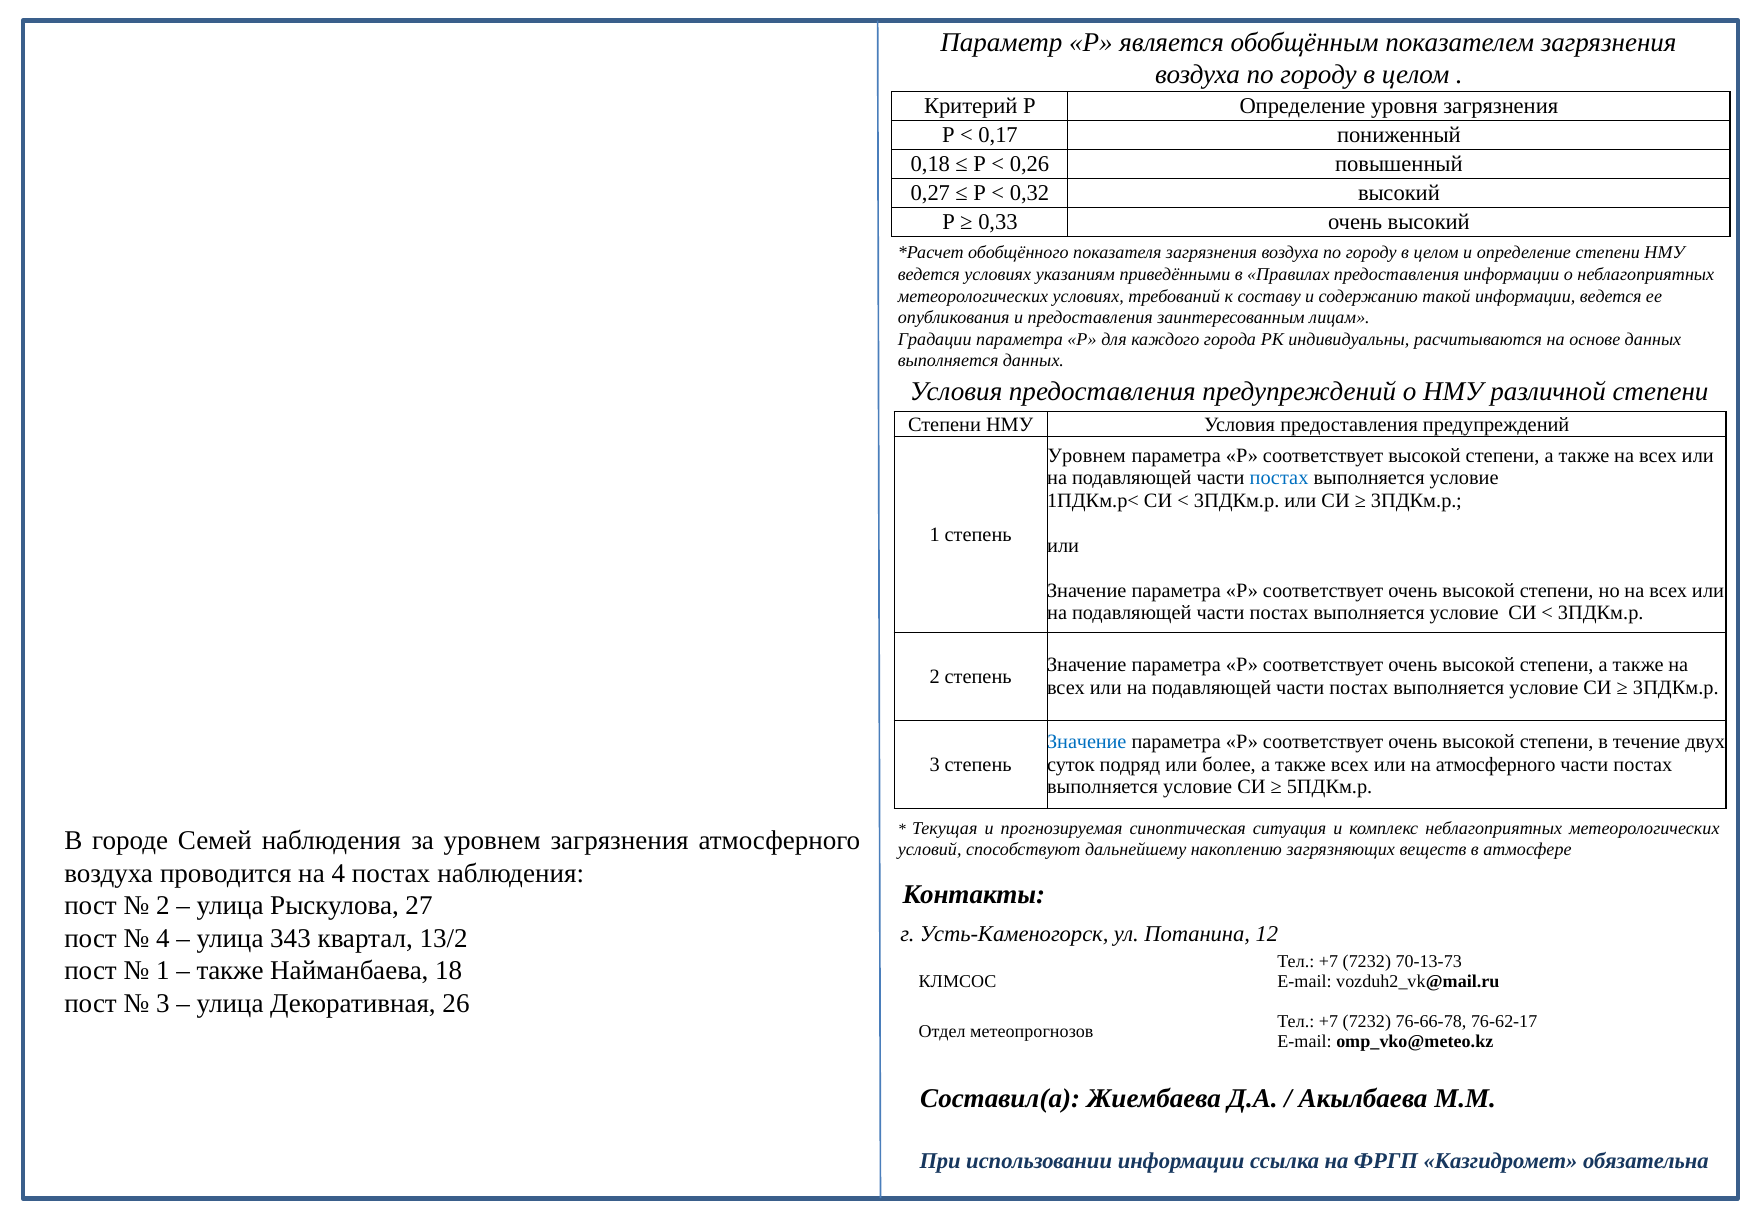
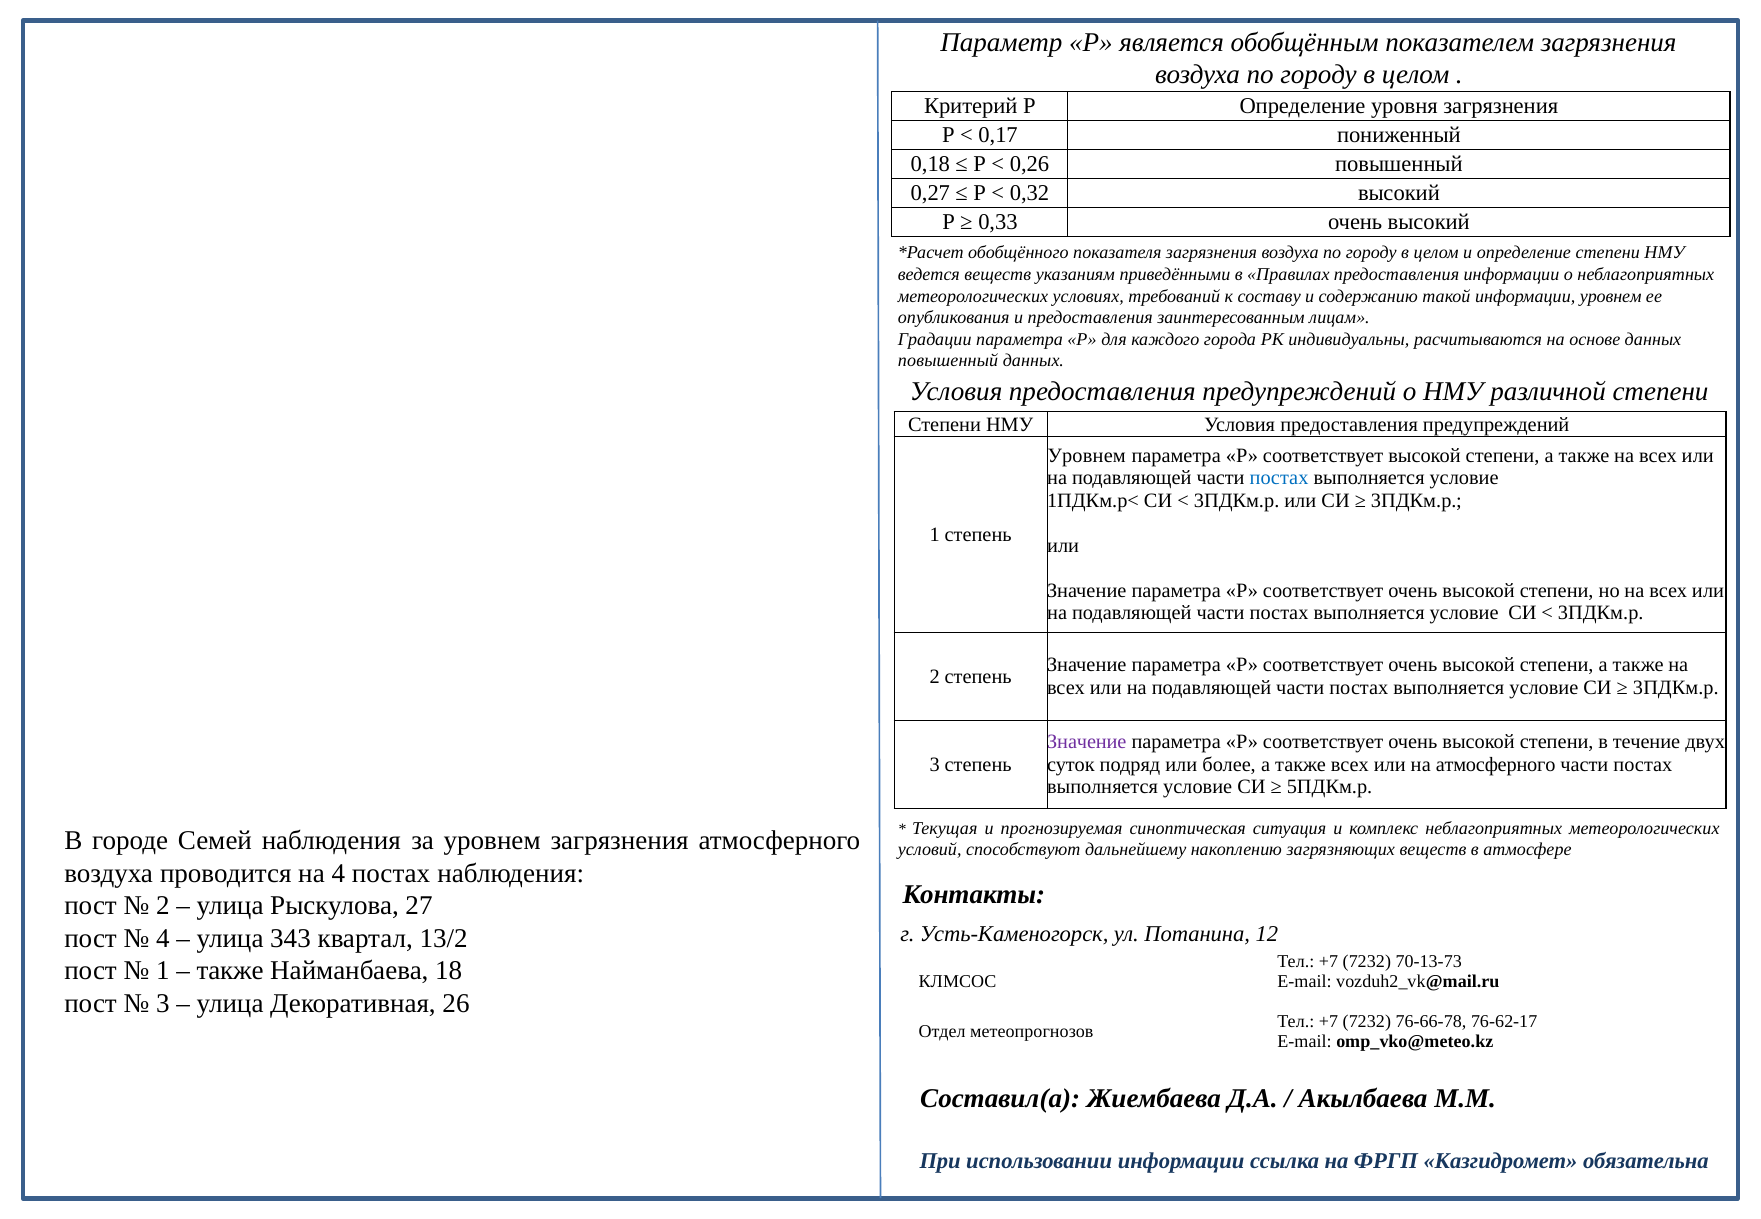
ведется условиях: условиях -> веществ
информации ведется: ведется -> уровнем
выполняется at (948, 361): выполняется -> повышенный
Значение at (1087, 742) colour: blue -> purple
